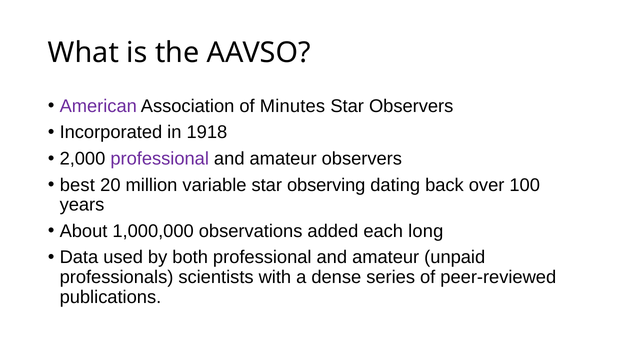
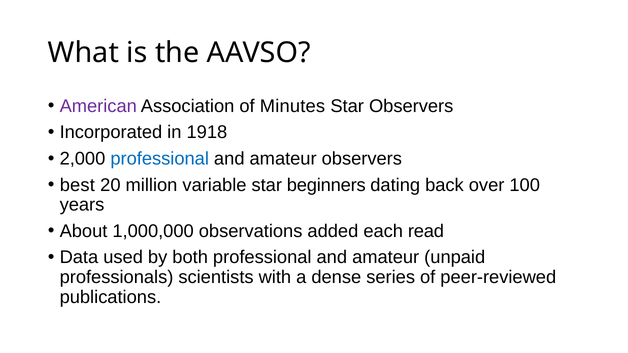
professional at (160, 159) colour: purple -> blue
observing: observing -> beginners
long: long -> read
